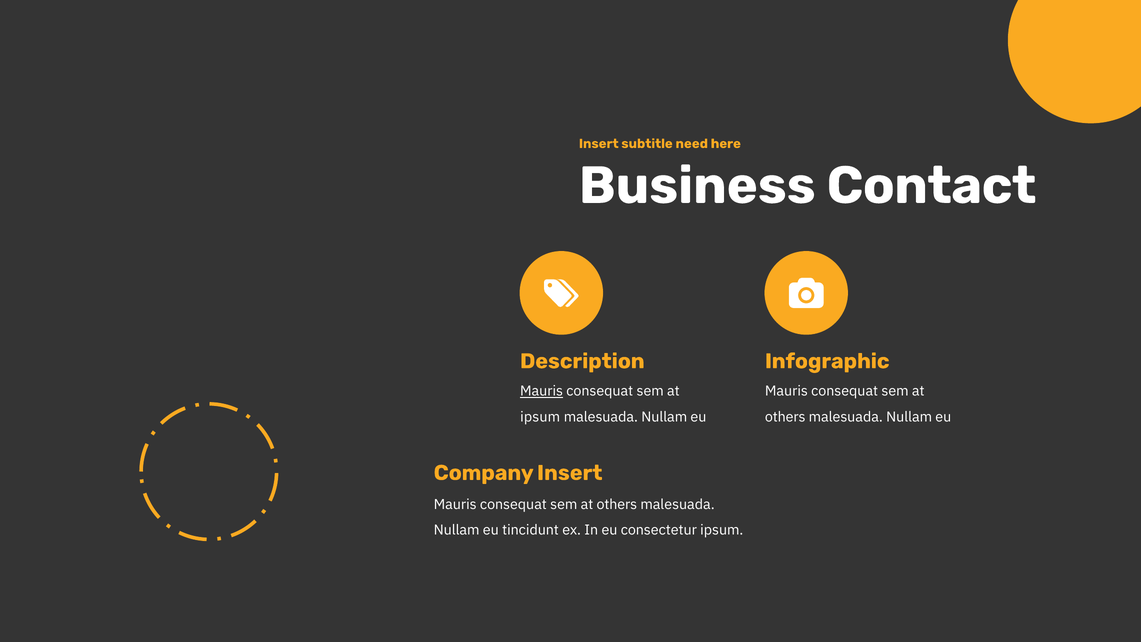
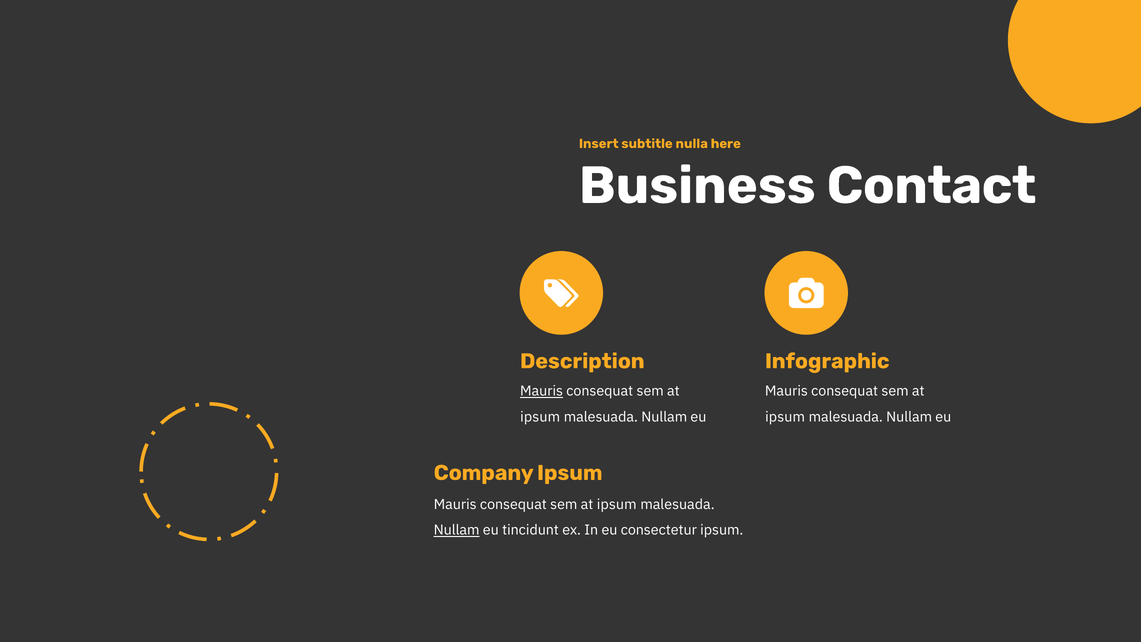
need: need -> nulla
others at (785, 417): others -> ipsum
Company Insert: Insert -> Ipsum
others at (617, 504): others -> ipsum
Nullam at (457, 530) underline: none -> present
